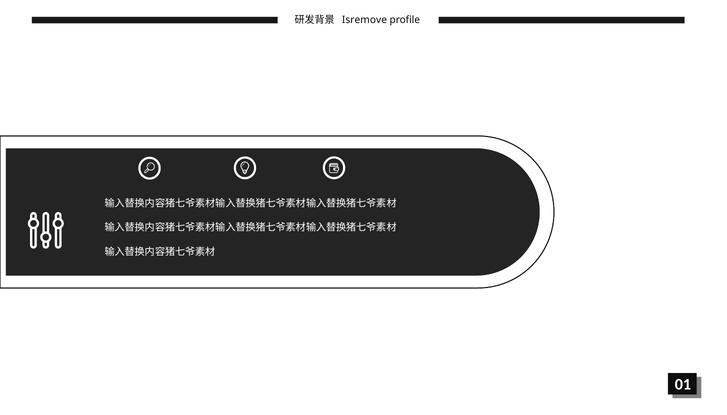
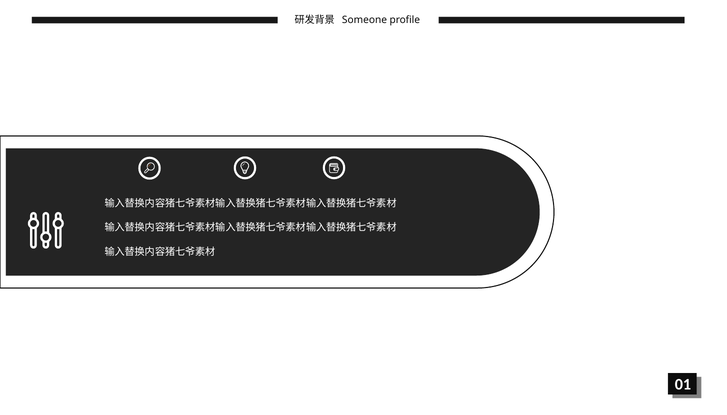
Isremove: Isremove -> Someone
